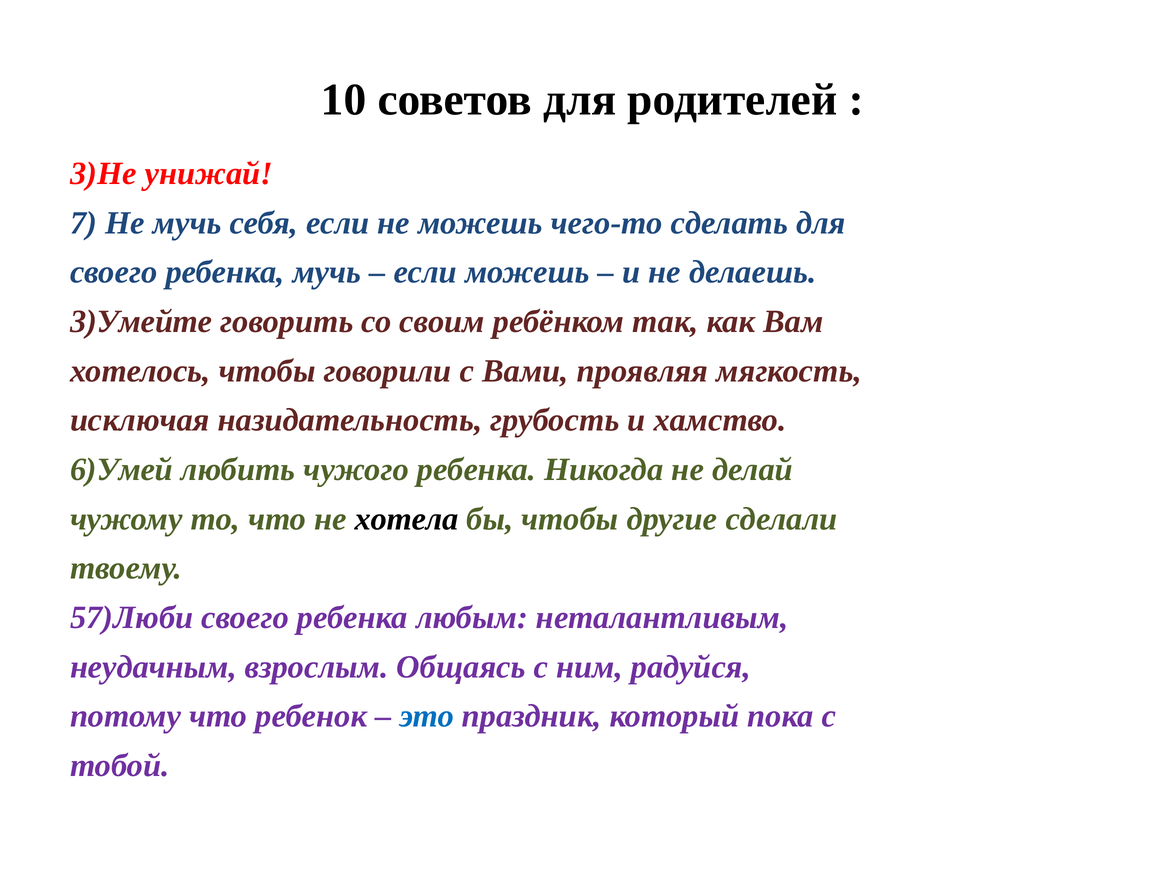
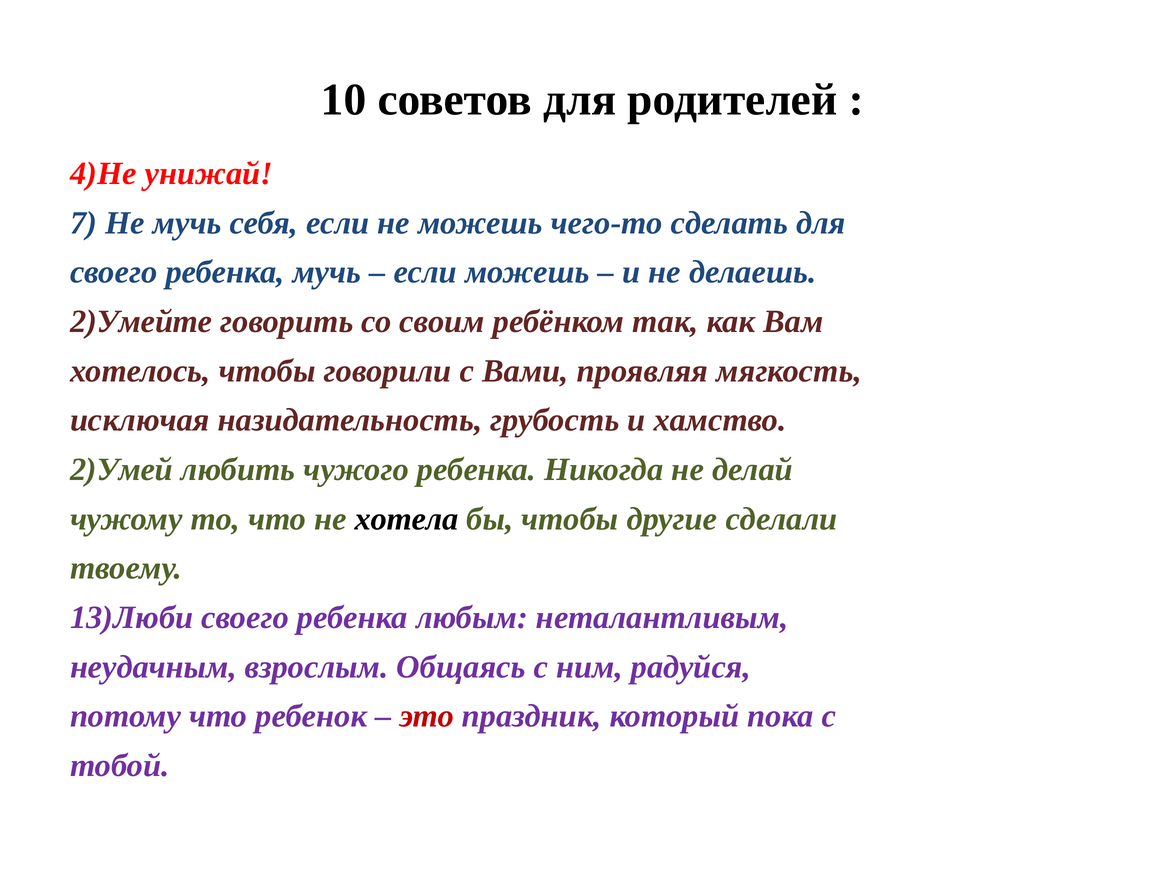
3)Не: 3)Не -> 4)Не
3)Умейте: 3)Умейте -> 2)Умейте
6)Умей: 6)Умей -> 2)Умей
57)Люби: 57)Люби -> 13)Люби
это colour: blue -> red
